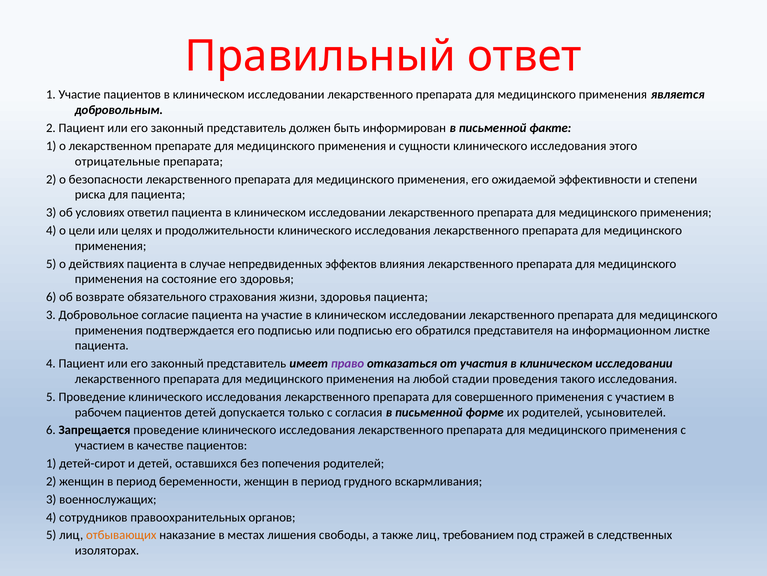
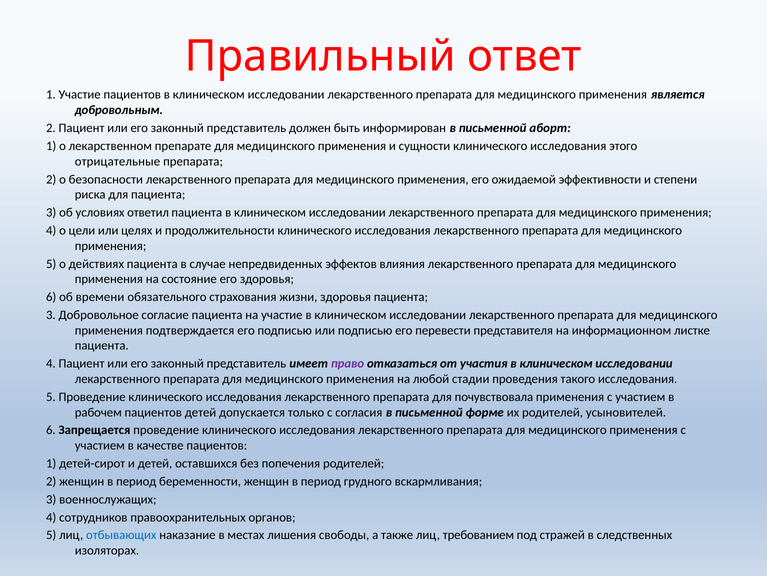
факте: факте -> аборт
возврате: возврате -> времени
обратился: обратился -> перевести
совершенного: совершенного -> почувствовала
отбывающих colour: orange -> blue
